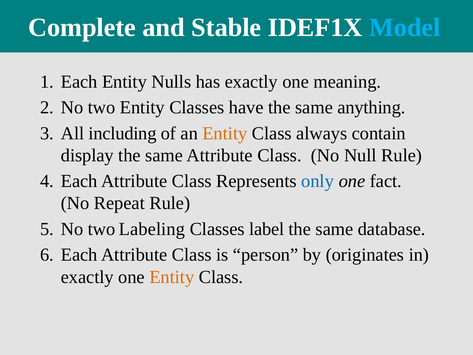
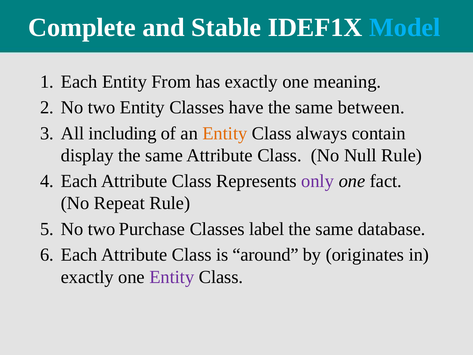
Nulls: Nulls -> From
anything: anything -> between
only colour: blue -> purple
Labeling: Labeling -> Purchase
person: person -> around
Entity at (172, 277) colour: orange -> purple
